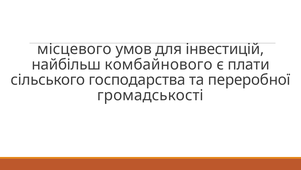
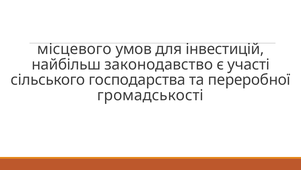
комбайнового: комбайнового -> законодавство
плати: плати -> участі
